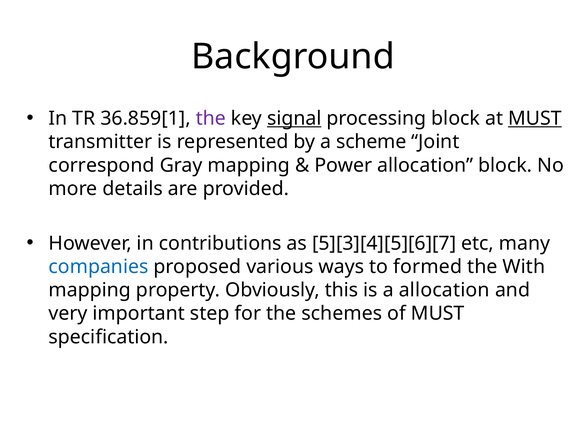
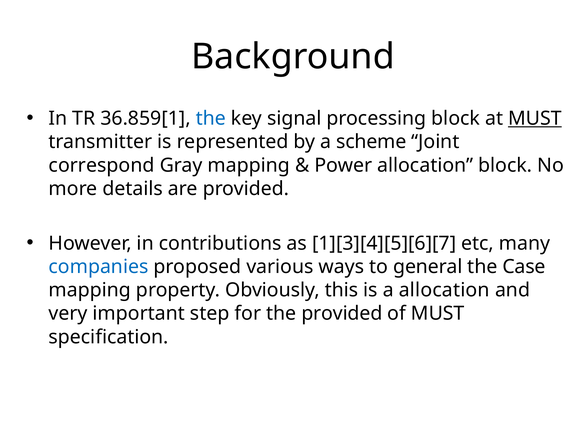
the at (211, 119) colour: purple -> blue
signal underline: present -> none
5][3][4][5][6][7: 5][3][4][5][6][7 -> 1][3][4][5][6][7
formed: formed -> general
With: With -> Case
the schemes: schemes -> provided
